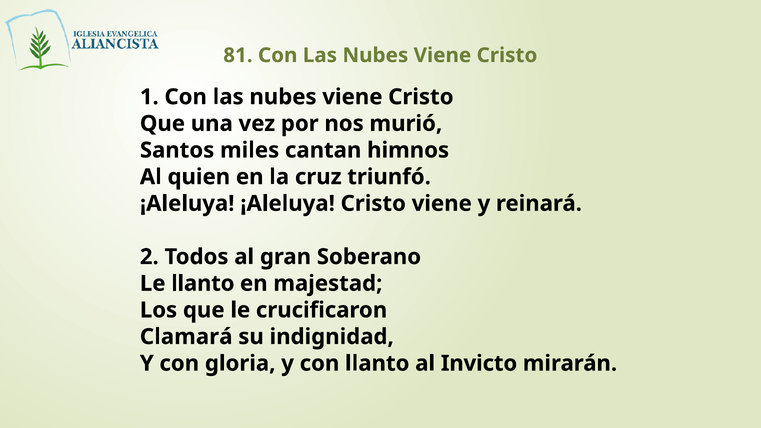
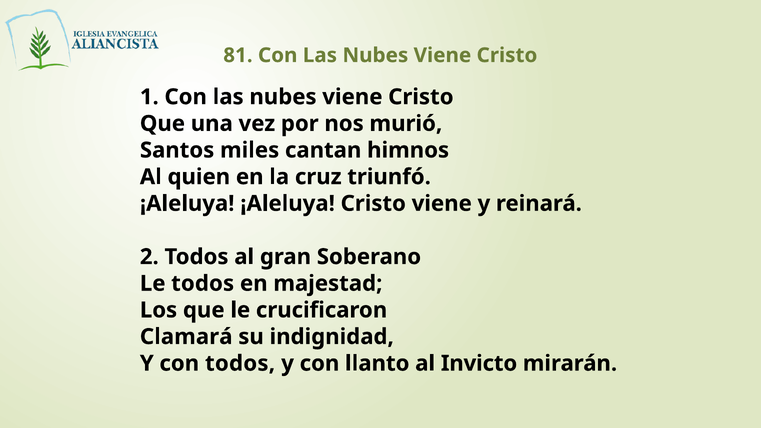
Le llanto: llanto -> todos
con gloria: gloria -> todos
